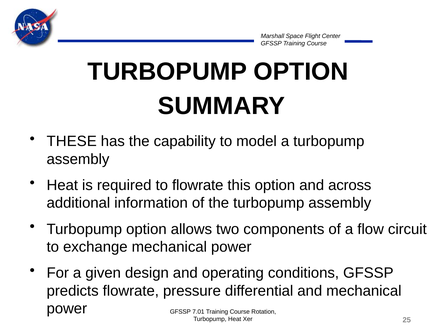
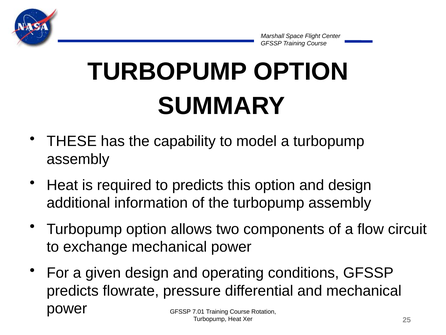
to flowrate: flowrate -> predicts
and across: across -> design
